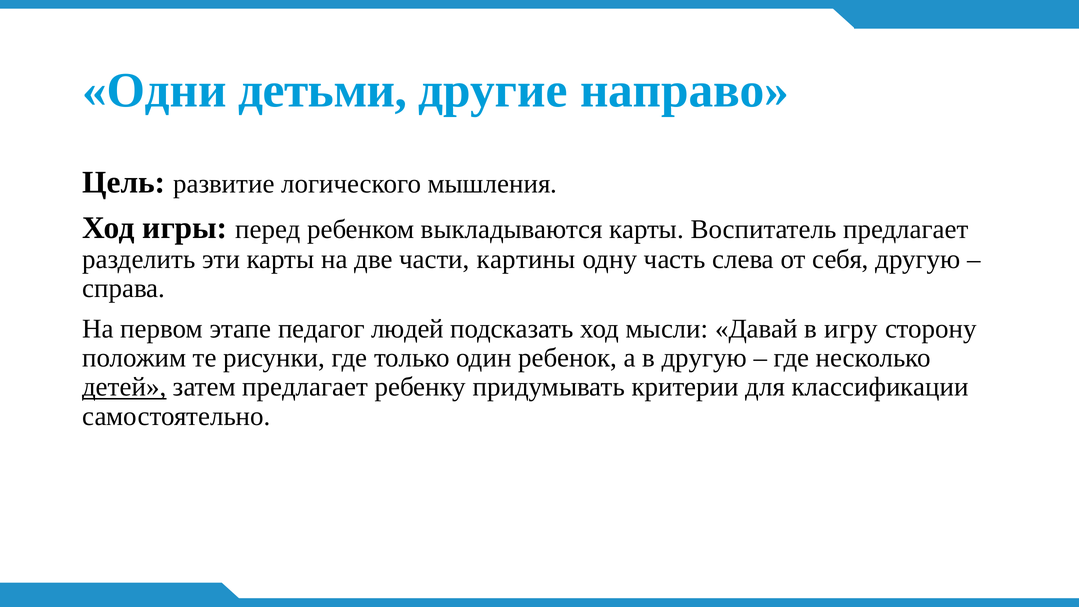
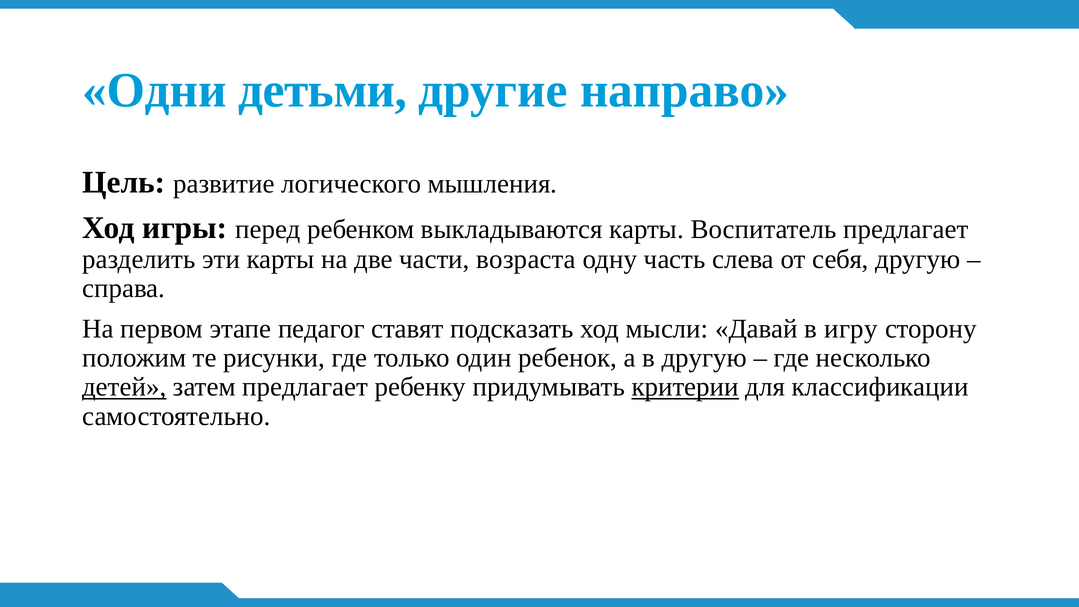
картины: картины -> возраста
людей: людей -> ставят
критерии underline: none -> present
